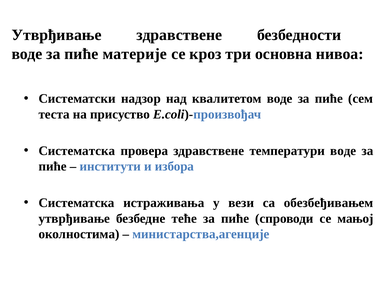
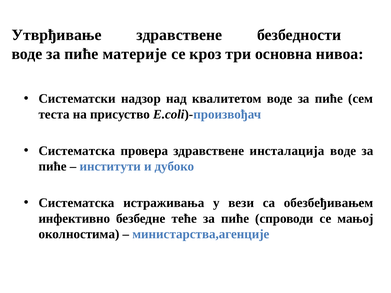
температури: температури -> инсталација
избора: избора -> дубоко
утврђивање at (74, 219): утврђивање -> инфективно
